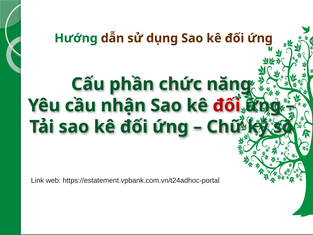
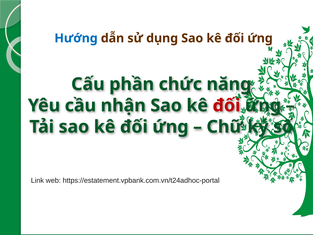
Hướng colour: green -> blue
